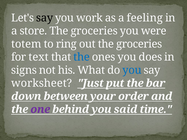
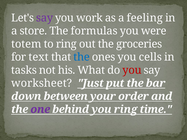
say at (45, 18) colour: black -> purple
store The groceries: groceries -> formulas
does: does -> cells
signs: signs -> tasks
you at (132, 70) colour: blue -> red
you said: said -> ring
